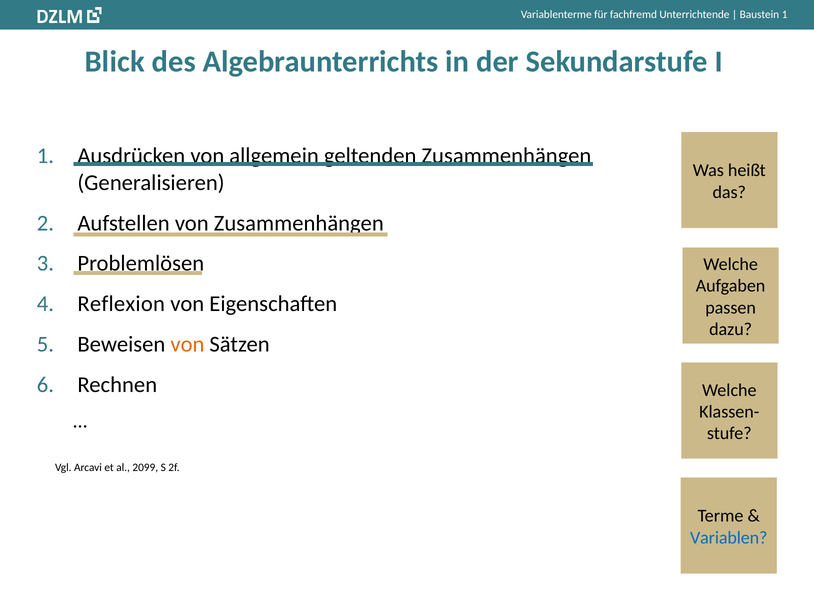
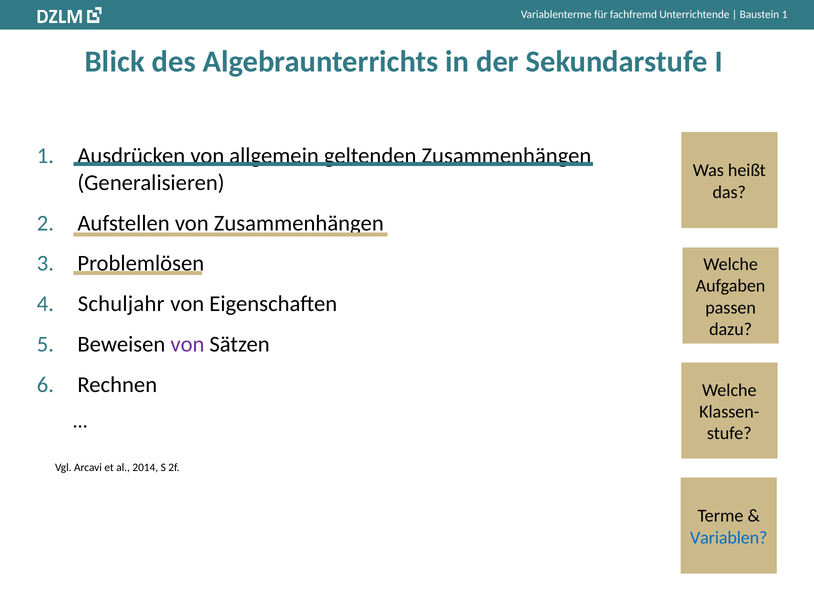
Reflexion: Reflexion -> Schuljahr
von at (187, 345) colour: orange -> purple
2099: 2099 -> 2014
